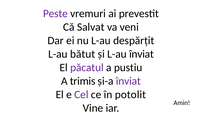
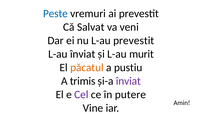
Peste colour: purple -> blue
L-au despărțit: despărțit -> prevestit
L-au bătut: bătut -> înviat
L-au înviat: înviat -> murit
păcatul colour: purple -> orange
potolit: potolit -> putere
